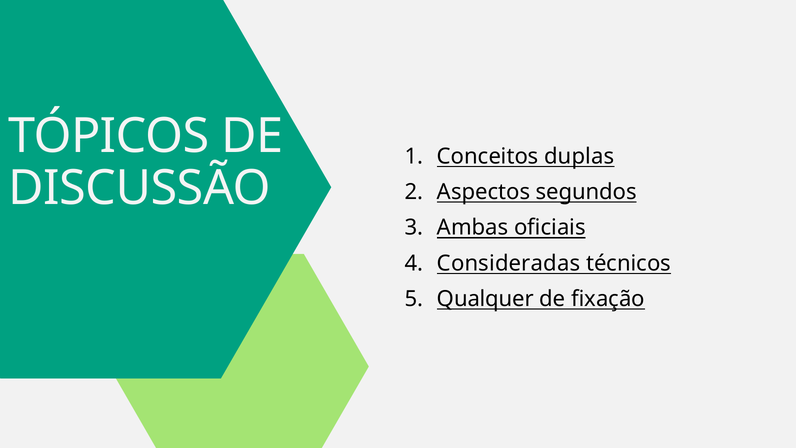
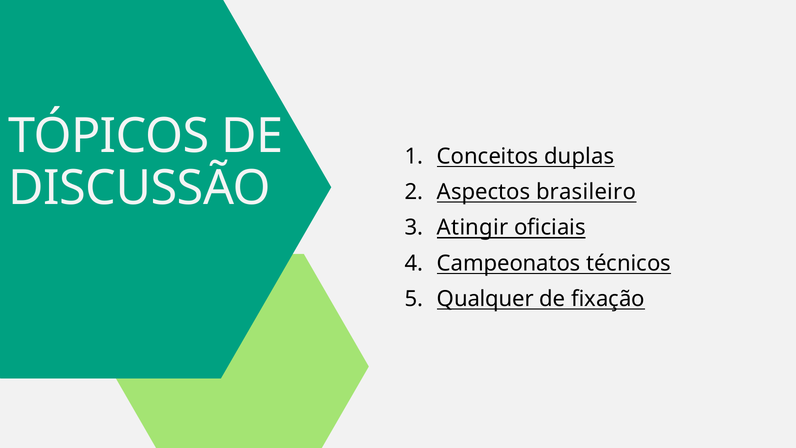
segundos: segundos -> brasileiro
Ambas: Ambas -> Atingir
Consideradas: Consideradas -> Campeonatos
